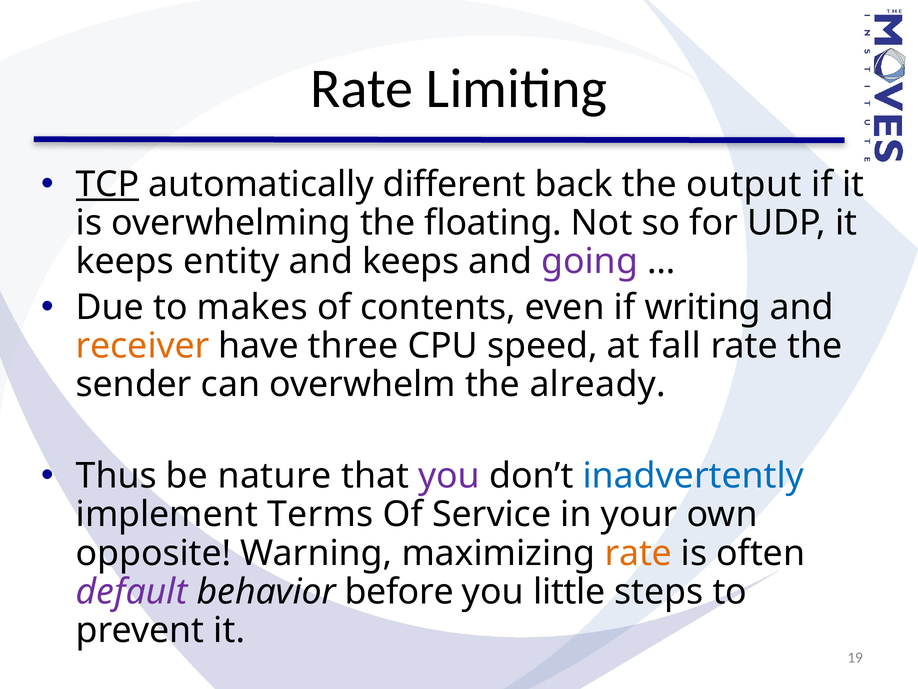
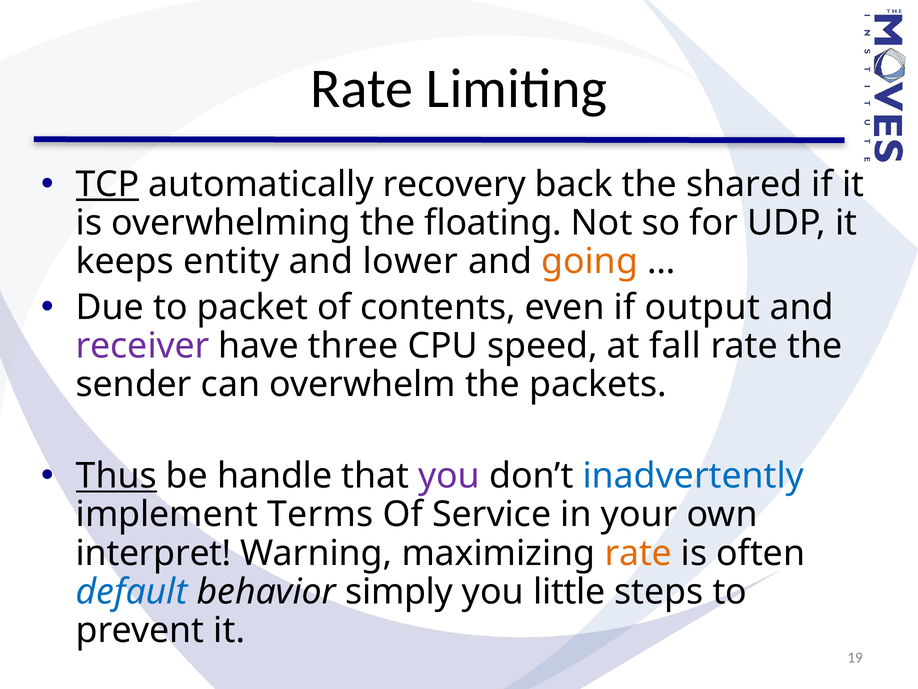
different: different -> recovery
output: output -> shared
and keeps: keeps -> lower
going colour: purple -> orange
makes: makes -> packet
writing: writing -> output
receiver colour: orange -> purple
already: already -> packets
Thus underline: none -> present
nature: nature -> handle
opposite: opposite -> interpret
default colour: purple -> blue
before: before -> simply
